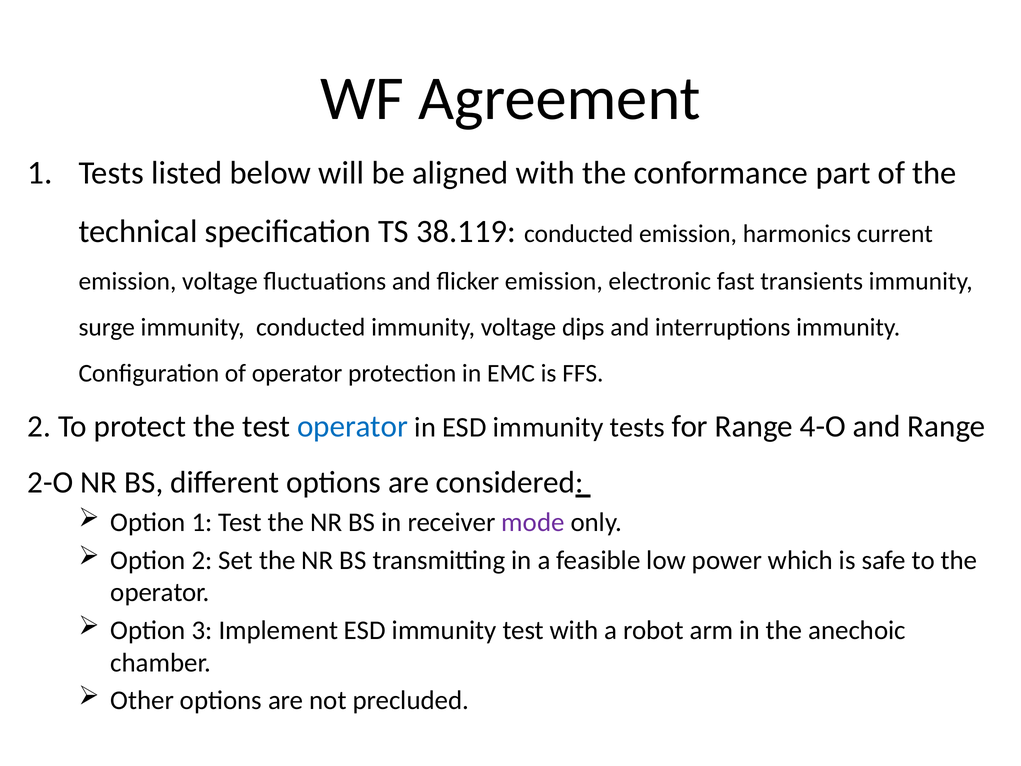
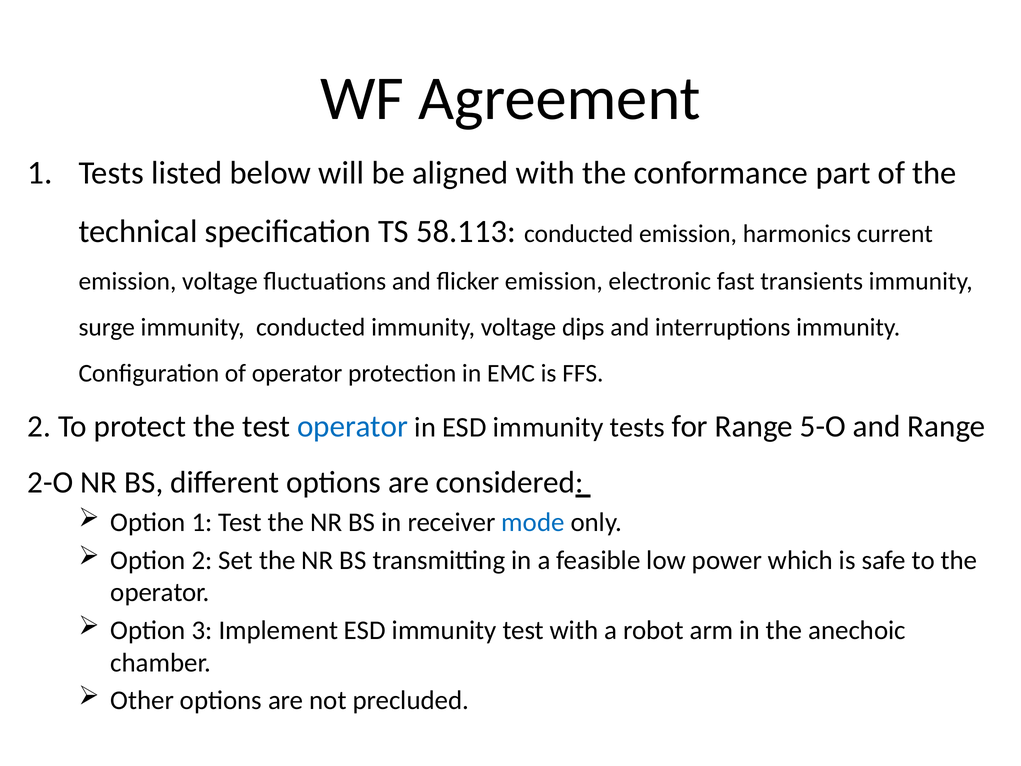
38.119: 38.119 -> 58.113
4-O: 4-O -> 5-O
mode colour: purple -> blue
